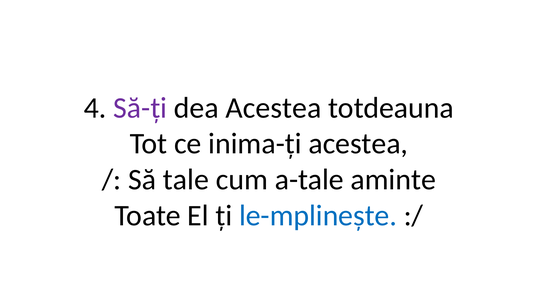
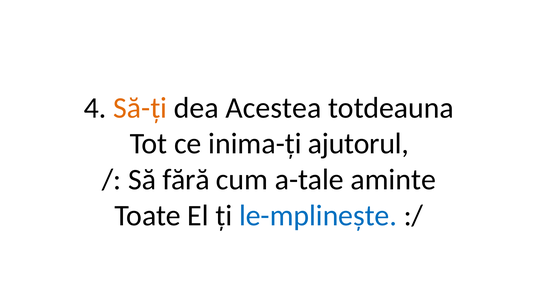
Să-ți colour: purple -> orange
inima-ți acestea: acestea -> ajutorul
tale: tale -> fără
